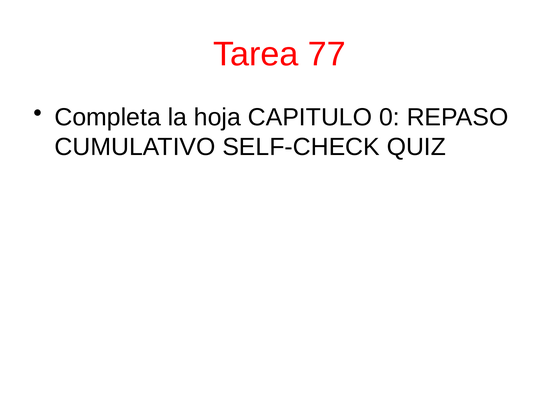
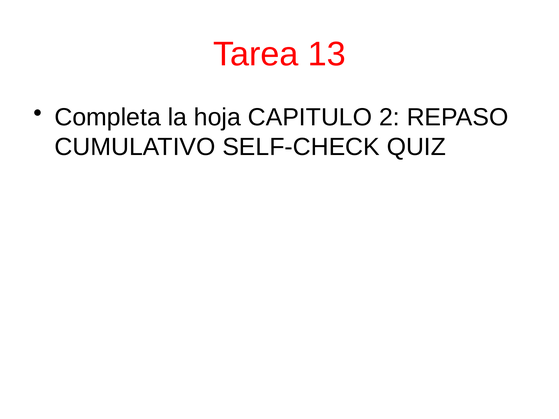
77: 77 -> 13
0: 0 -> 2
